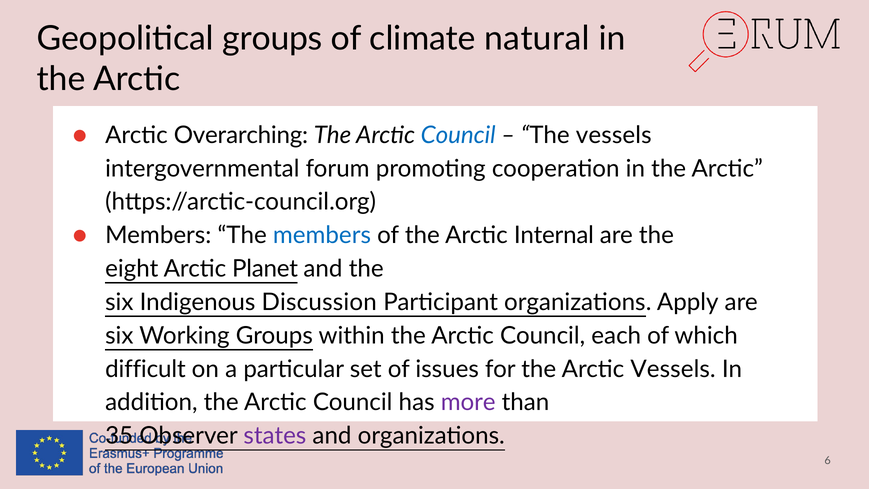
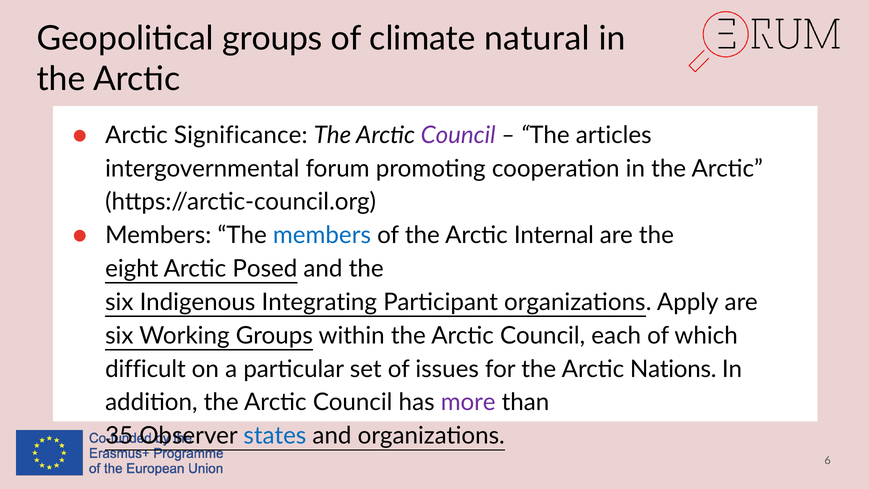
Overarching: Overarching -> Significance
Council at (458, 135) colour: blue -> purple
The vessels: vessels -> articles
Planet: Planet -> Posed
Discussion: Discussion -> Integrating
Arctic Vessels: Vessels -> Nations
states colour: purple -> blue
